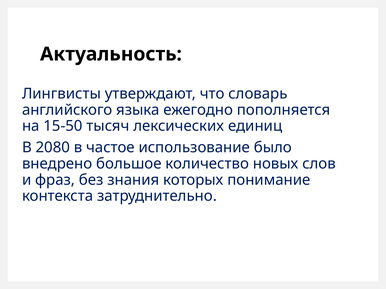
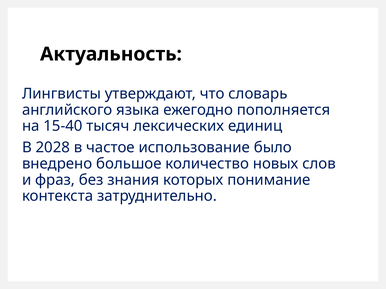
15-50: 15-50 -> 15-40
2080: 2080 -> 2028
